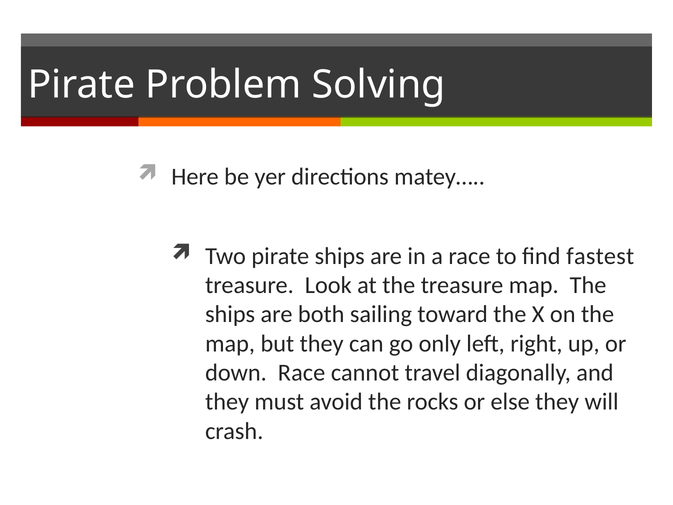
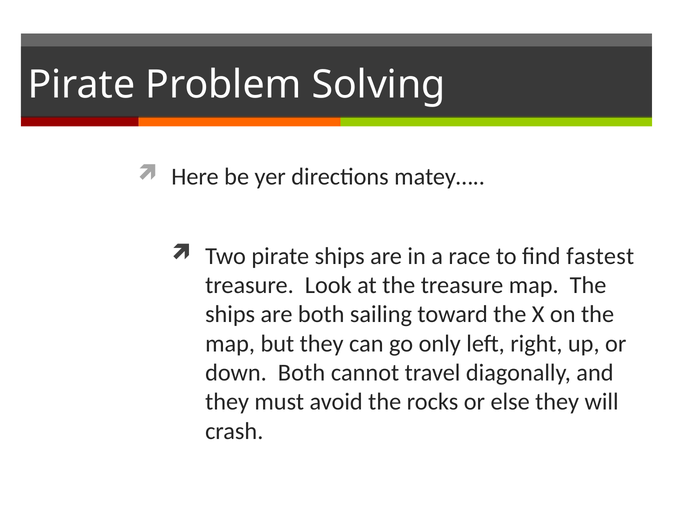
down Race: Race -> Both
